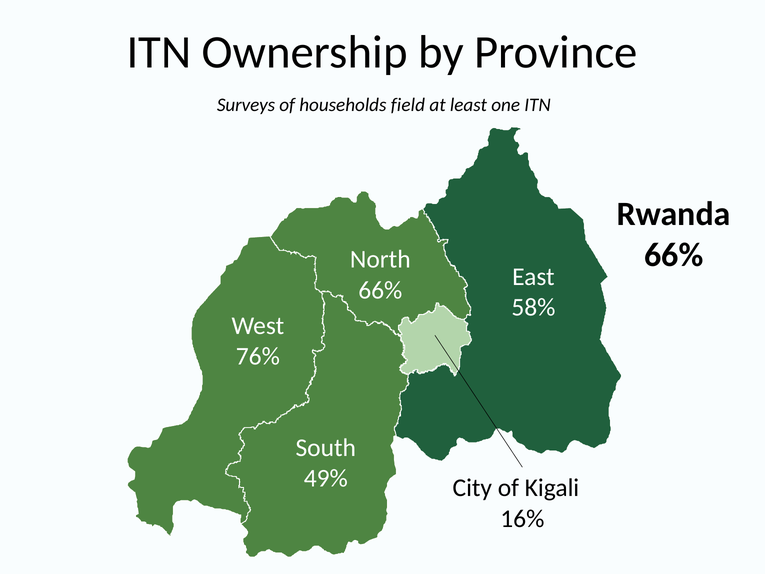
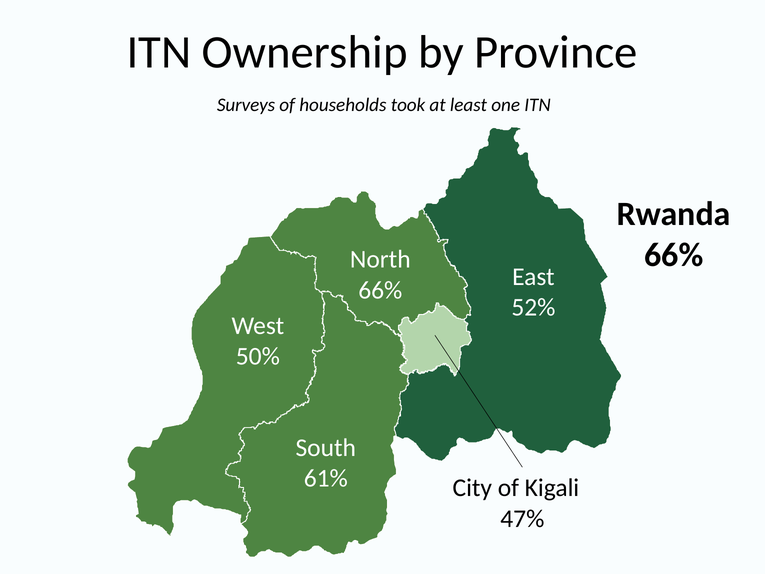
field: field -> took
58%: 58% -> 52%
76%: 76% -> 50%
49%: 49% -> 61%
16%: 16% -> 47%
